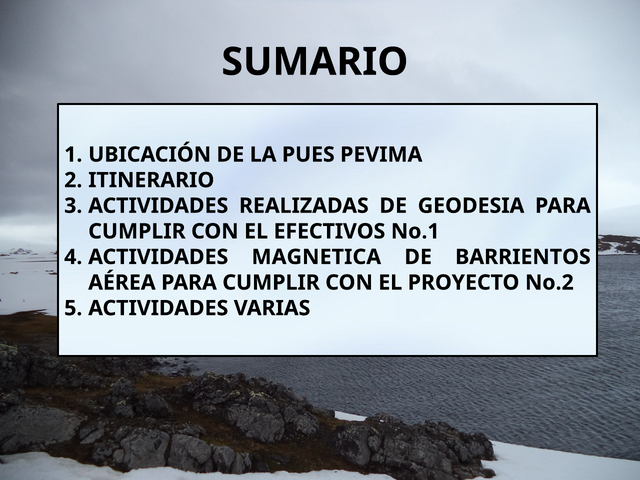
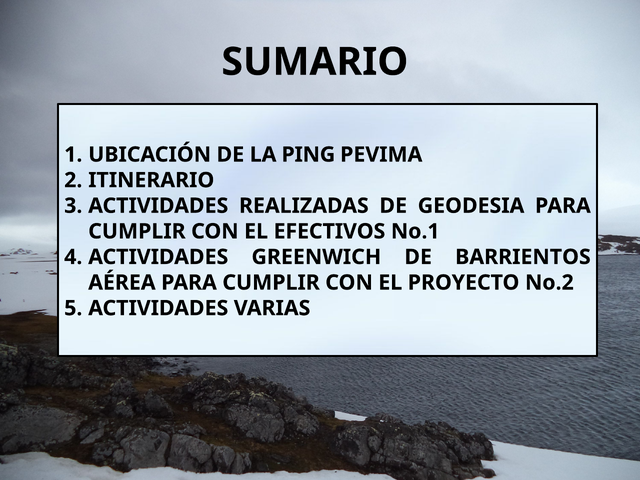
PUES: PUES -> PING
MAGNETICA: MAGNETICA -> GREENWICH
